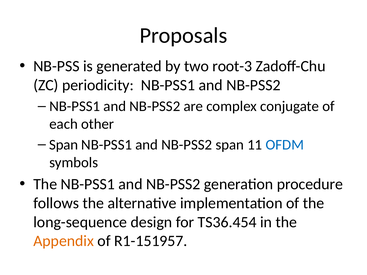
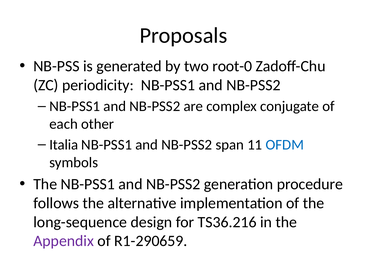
root-3: root-3 -> root-0
Span at (64, 145): Span -> Italia
TS36.454: TS36.454 -> TS36.216
Appendix colour: orange -> purple
R1-151957: R1-151957 -> R1-290659
